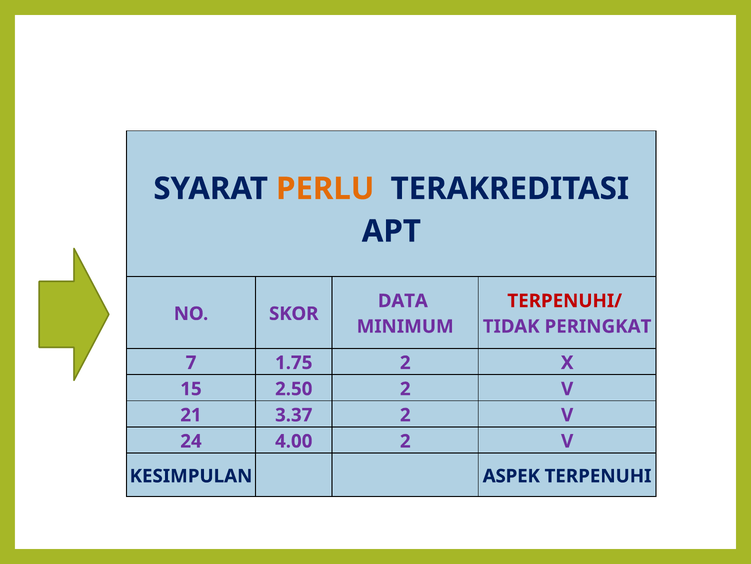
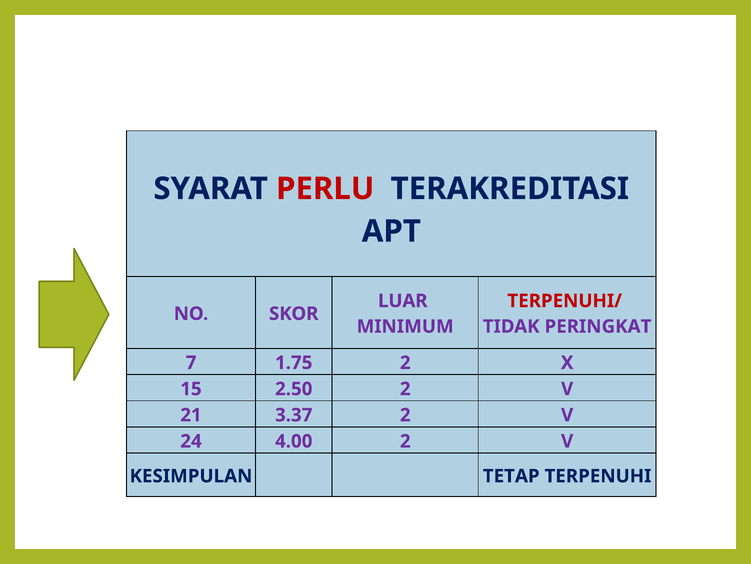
PERLU colour: orange -> red
DATA: DATA -> LUAR
ASPEK: ASPEK -> TETAP
